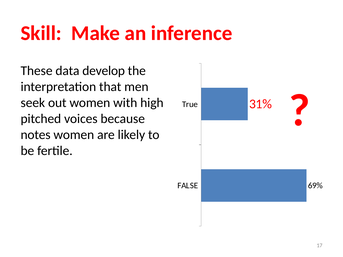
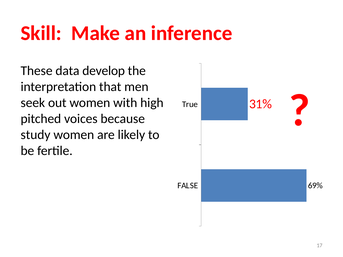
notes: notes -> study
